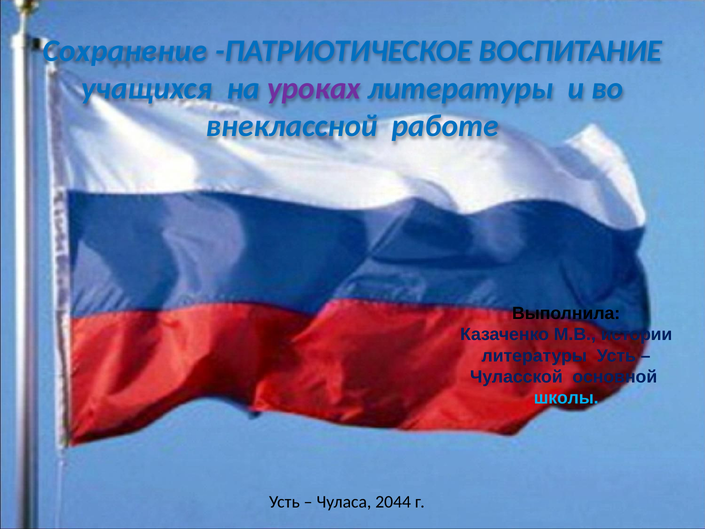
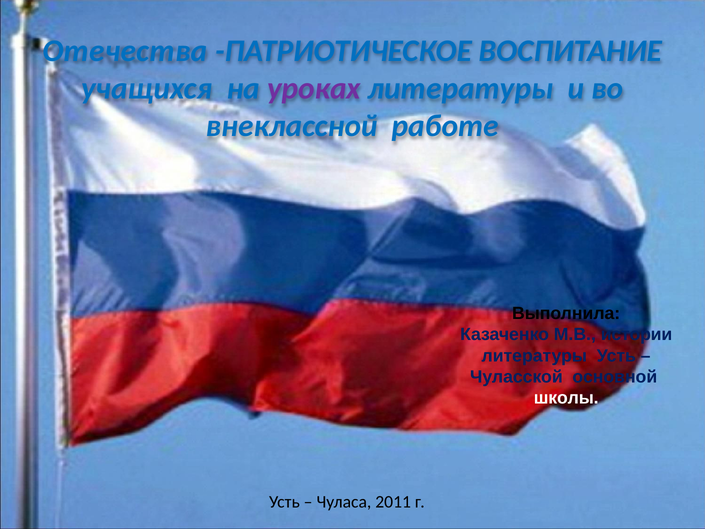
Сохранение: Сохранение -> Отечества
школы colour: light blue -> white
2044: 2044 -> 2011
